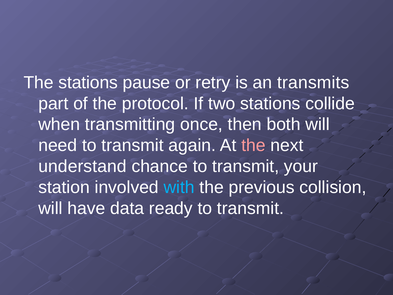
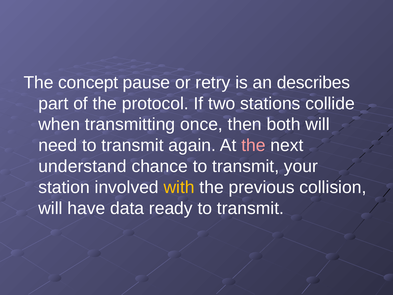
The stations: stations -> concept
transmits: transmits -> describes
with colour: light blue -> yellow
